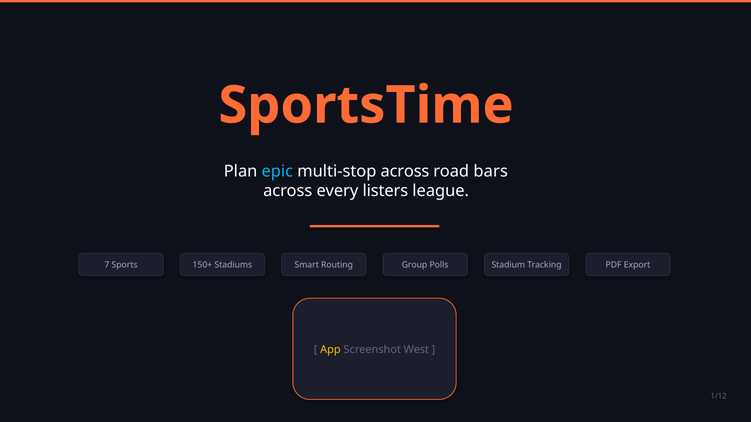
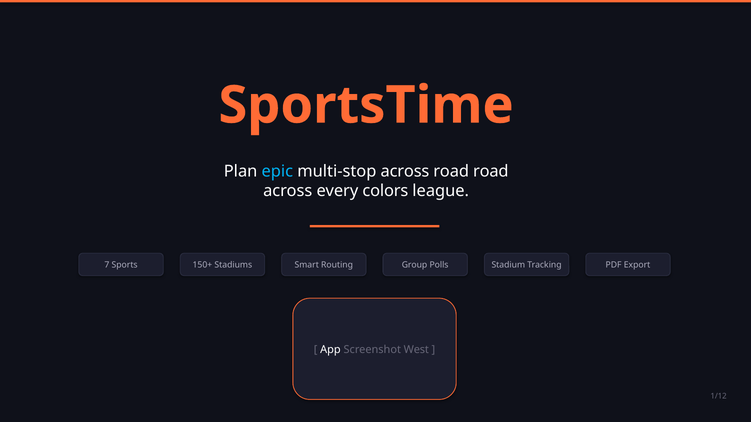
road bars: bars -> road
listers: listers -> colors
App colour: yellow -> white
